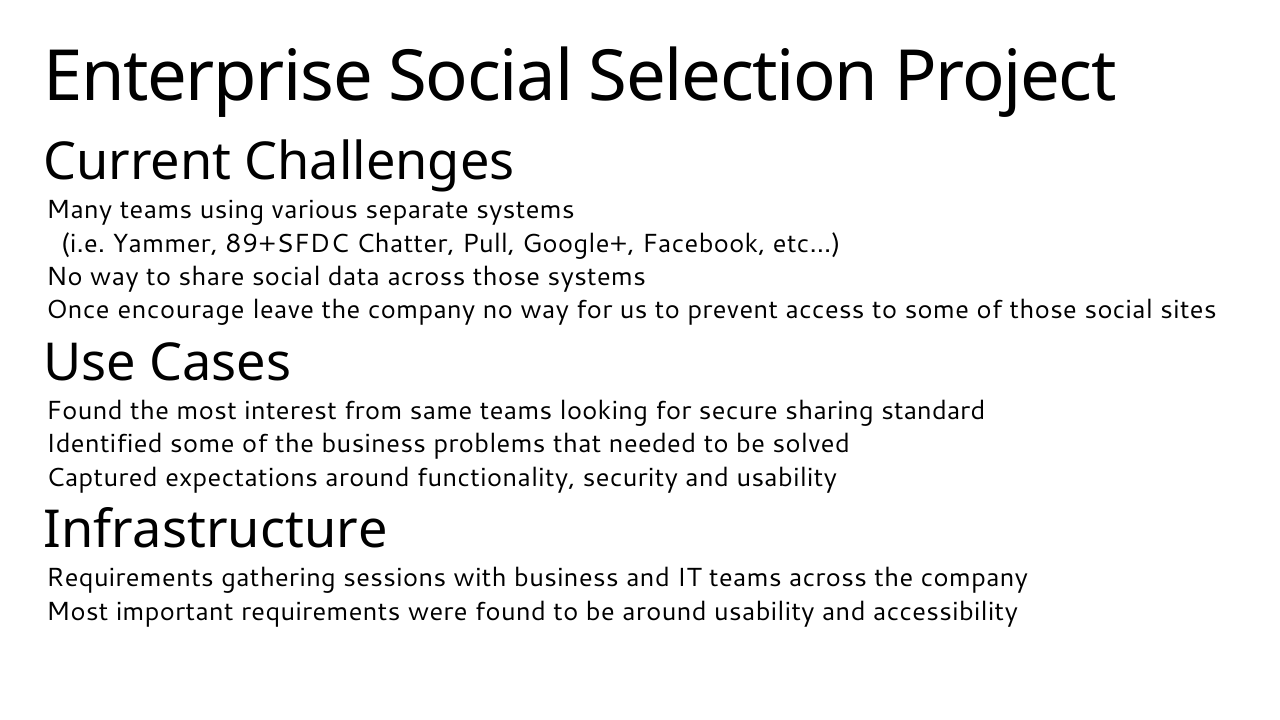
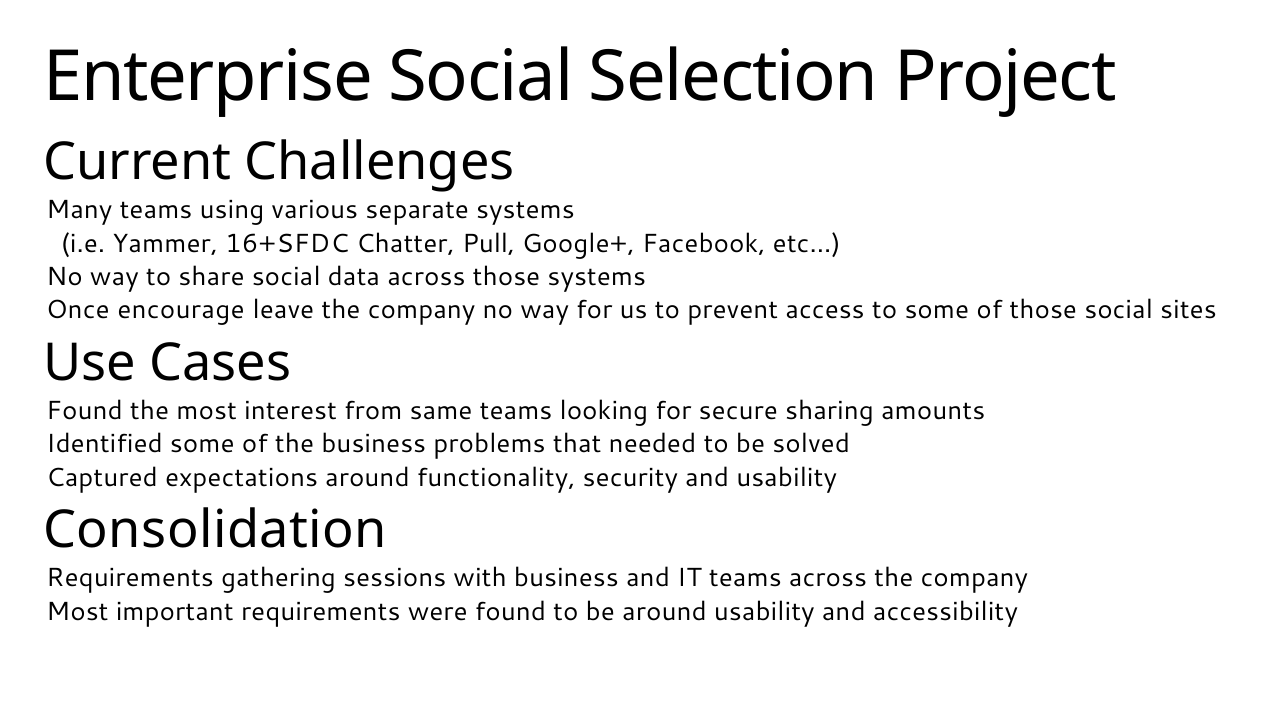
89+SFDC: 89+SFDC -> 16+SFDC
standard: standard -> amounts
Infrastructure: Infrastructure -> Consolidation
